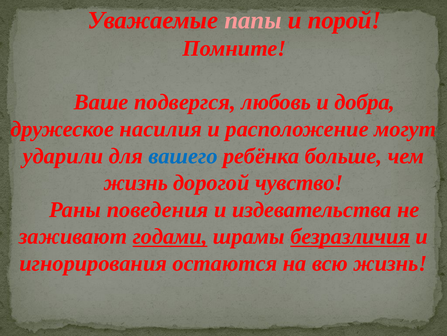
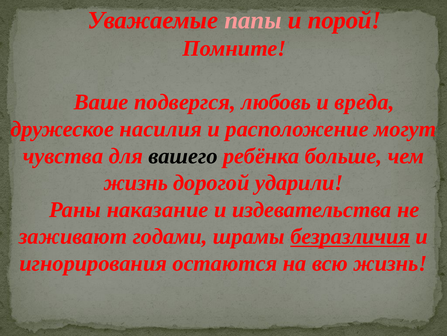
добра: добра -> вреда
ударили: ударили -> чувства
вашего colour: blue -> black
чувство: чувство -> ударили
поведения: поведения -> наказание
годами underline: present -> none
